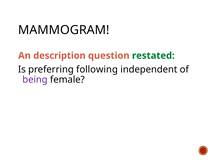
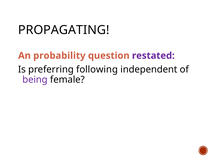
MAMMOGRAM: MAMMOGRAM -> PROPAGATING
description: description -> probability
restated colour: green -> purple
